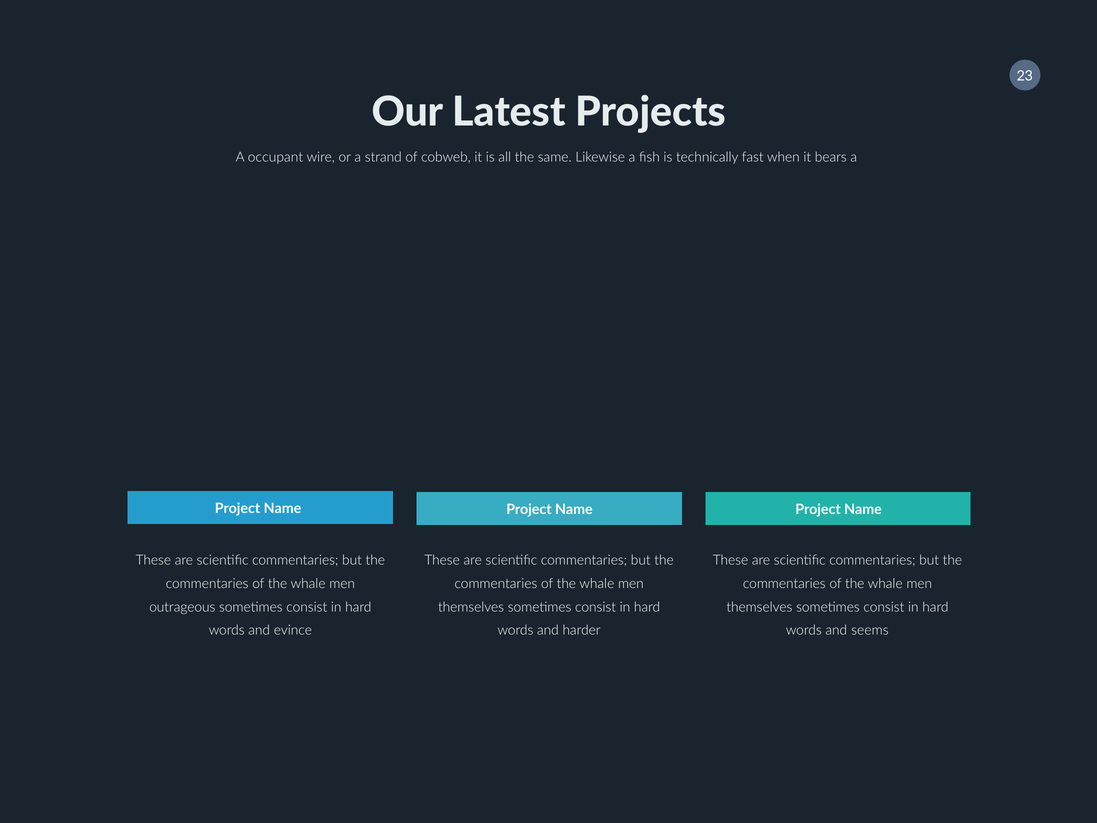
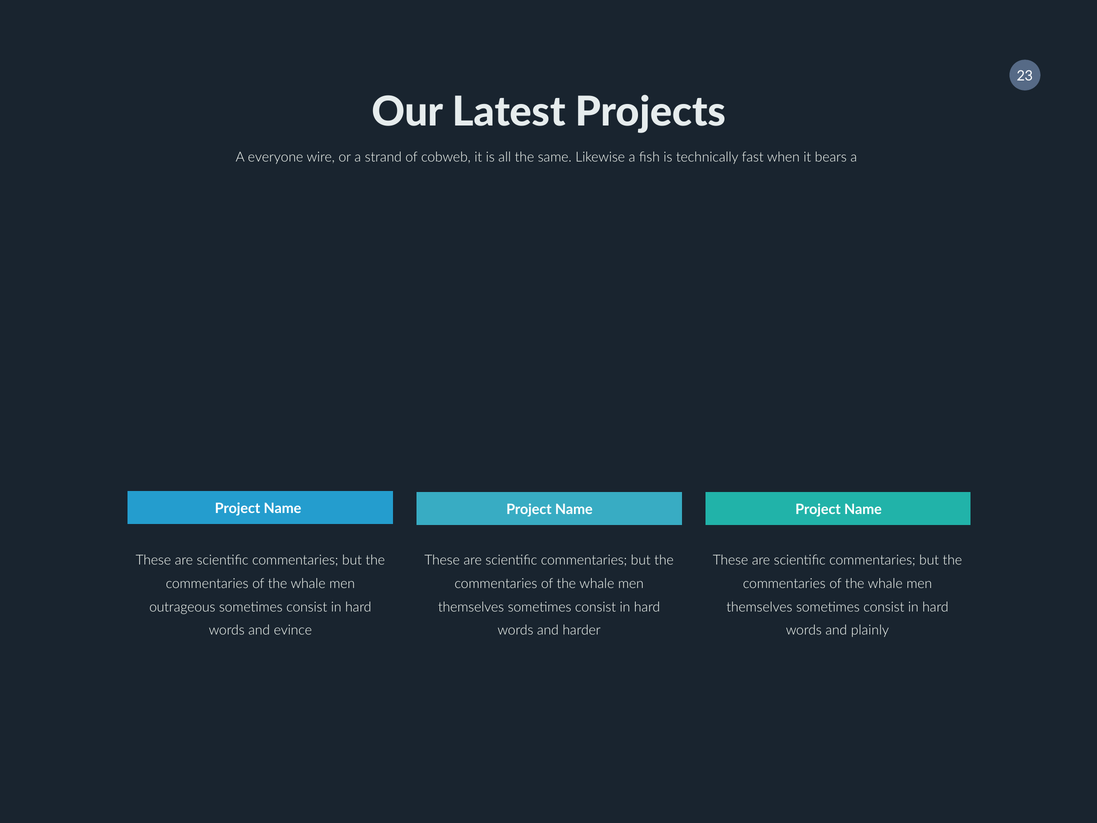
occupant: occupant -> everyone
seems: seems -> plainly
